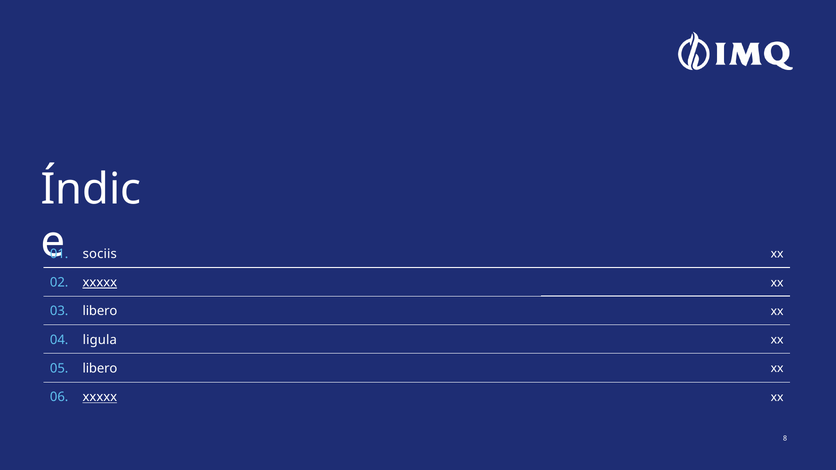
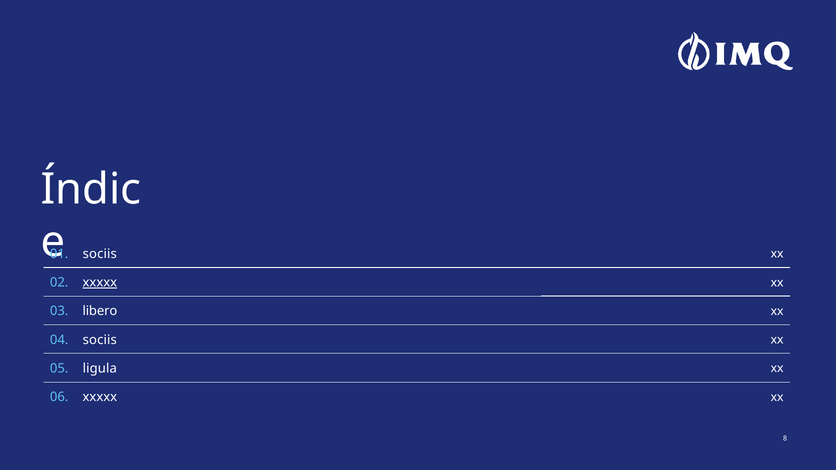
04 ligula: ligula -> sociis
05 libero: libero -> ligula
xxxxx at (100, 397) underline: present -> none
